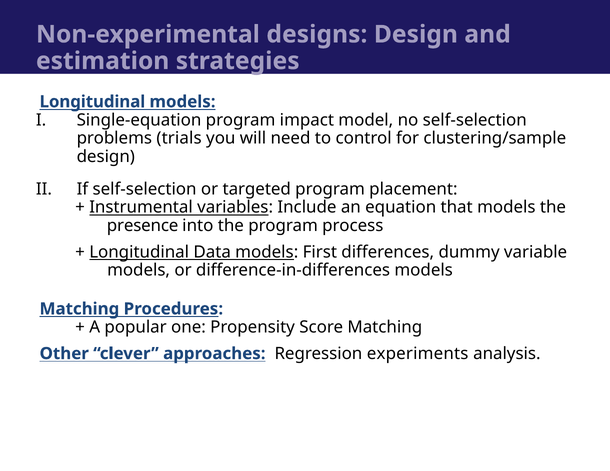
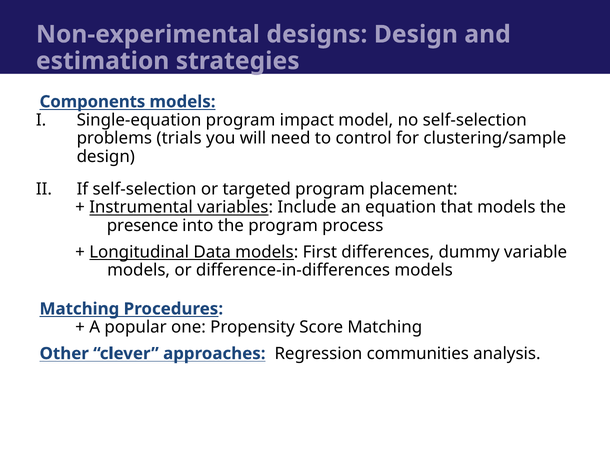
Longitudinal at (92, 102): Longitudinal -> Components
experiments: experiments -> communities
